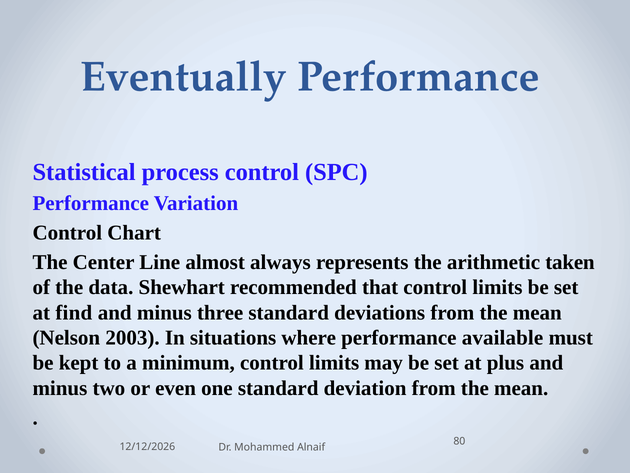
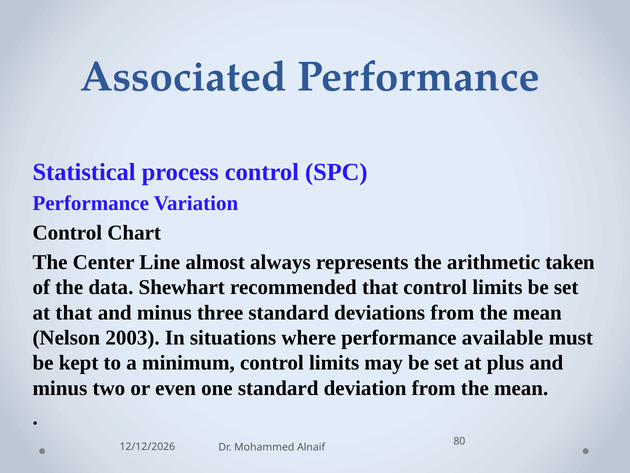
Eventually: Eventually -> Associated
at find: find -> that
